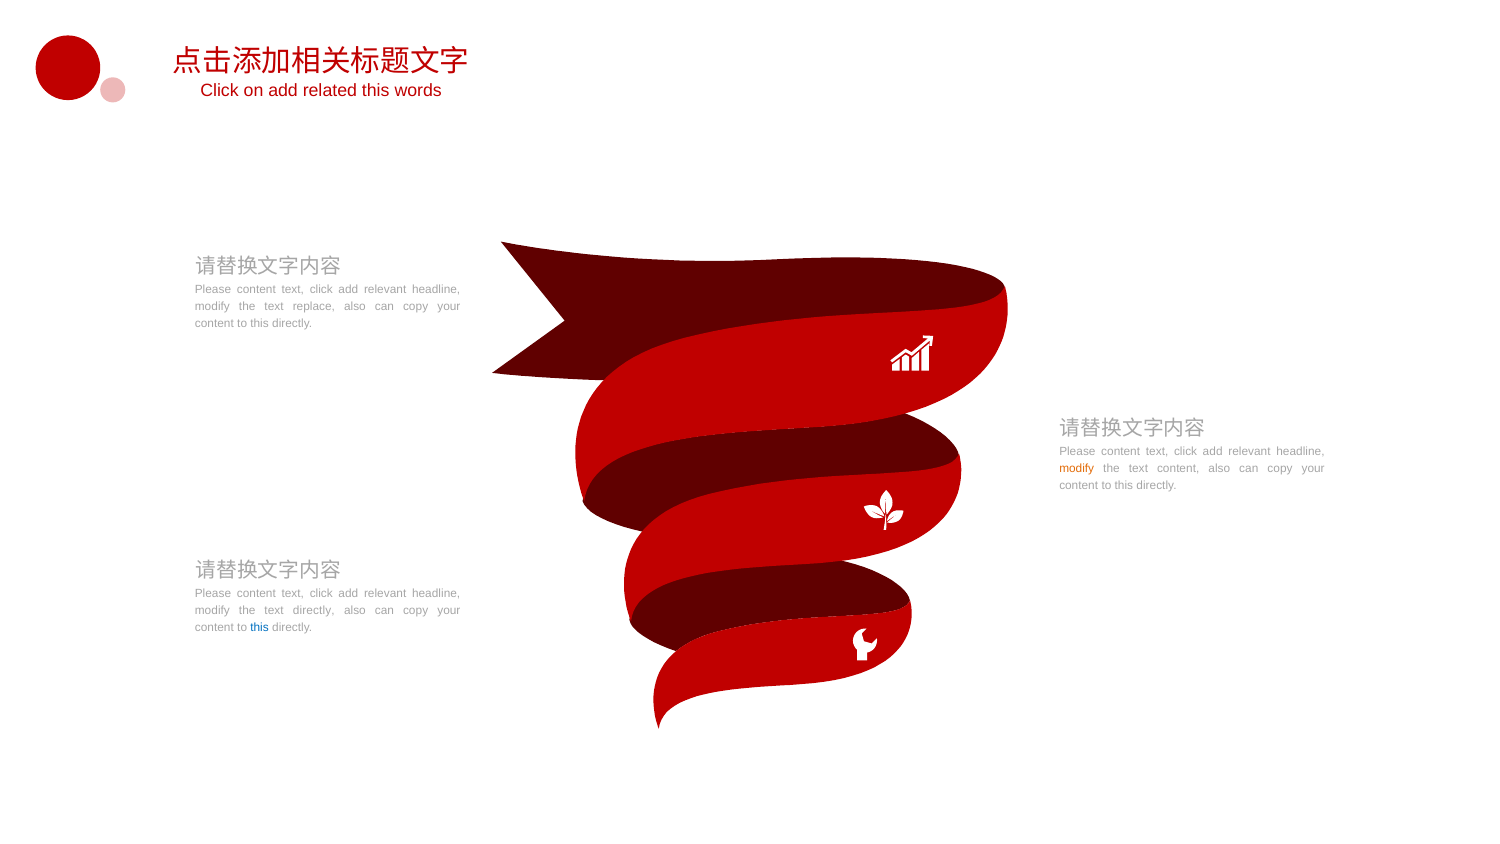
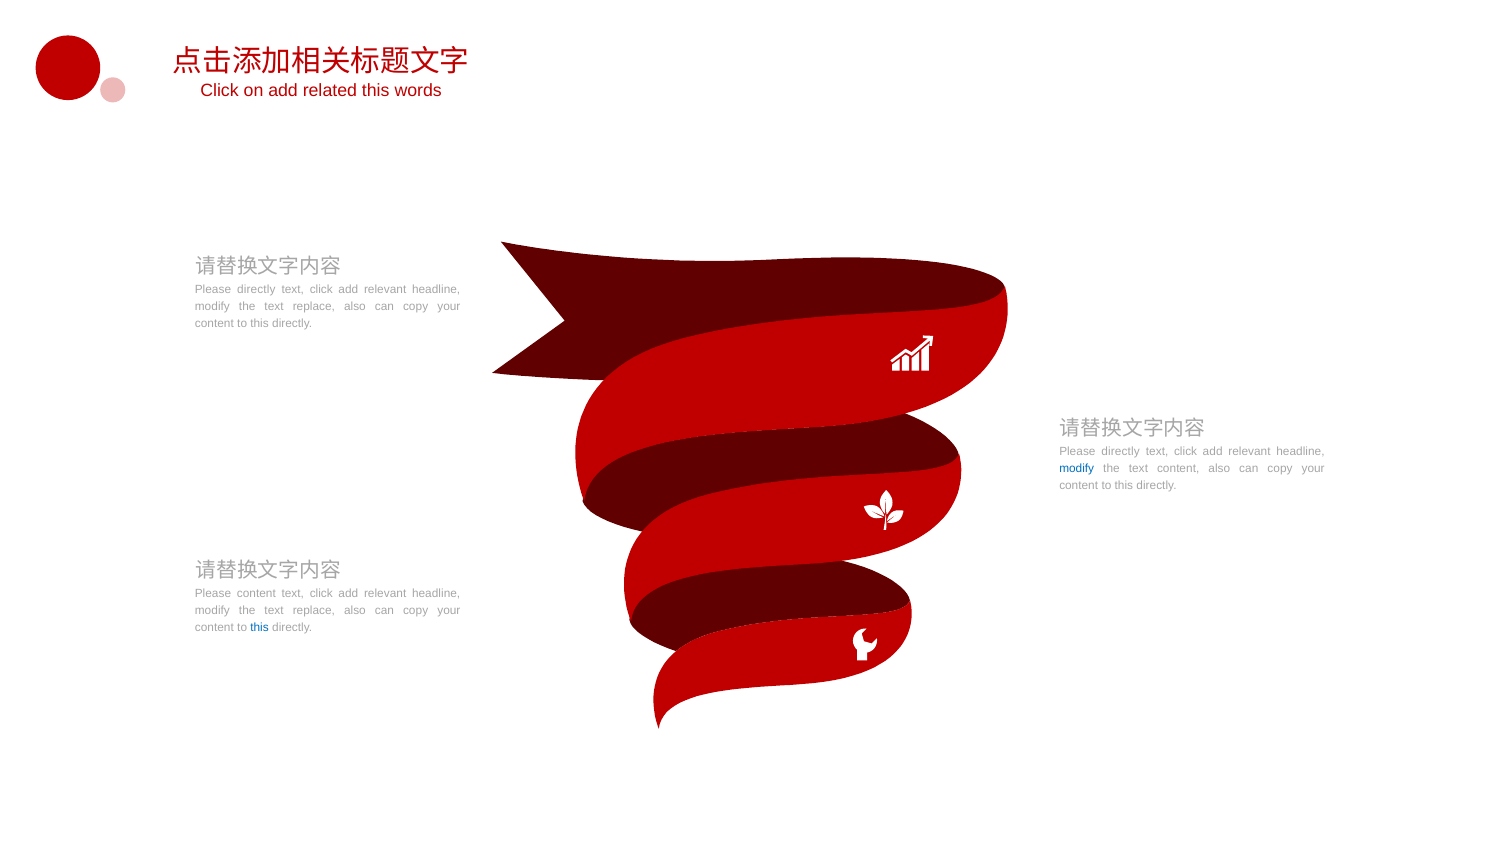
content at (256, 289): content -> directly
content at (1121, 452): content -> directly
modify at (1077, 469) colour: orange -> blue
directly at (314, 610): directly -> replace
